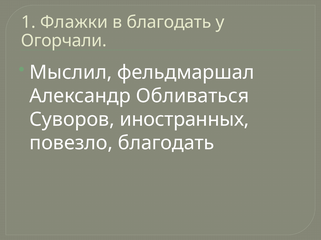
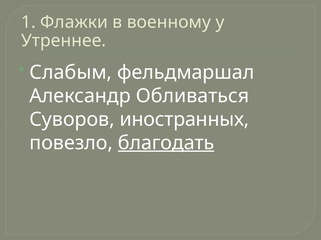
в благодать: благодать -> военному
Огорчали: Огорчали -> Утреннее
Мыслил: Мыслил -> Слабым
благодать at (166, 143) underline: none -> present
